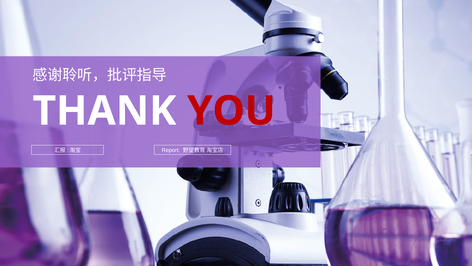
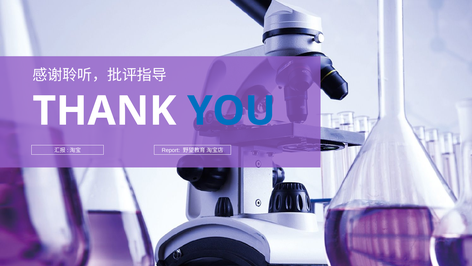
YOU colour: red -> blue
